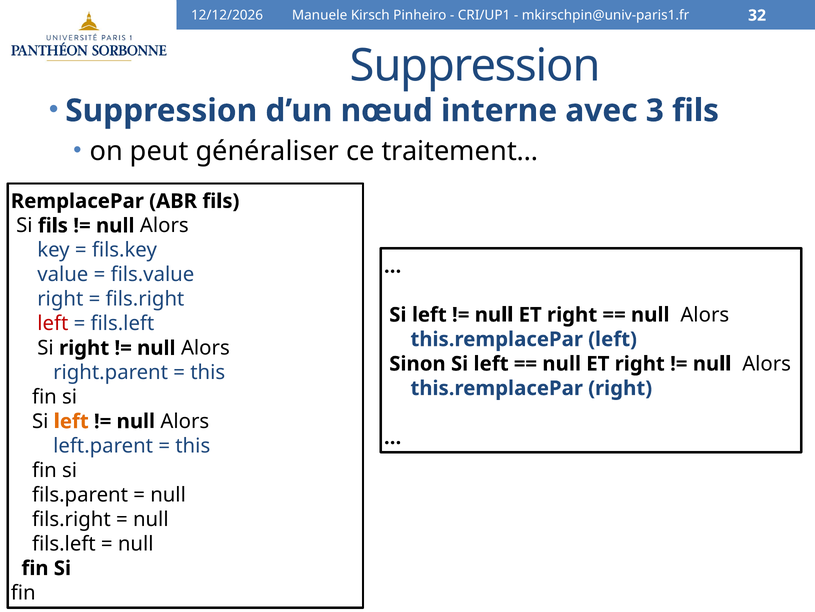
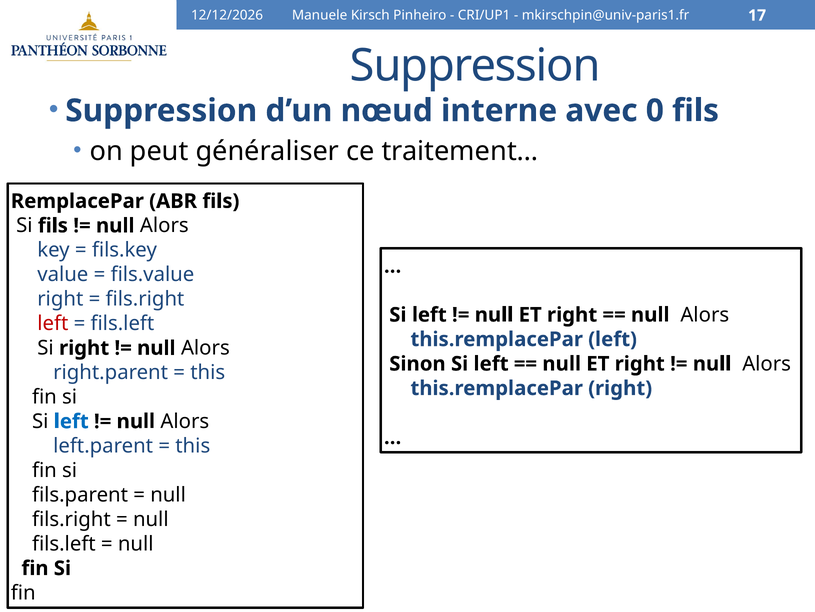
32: 32 -> 17
3: 3 -> 0
left at (71, 421) colour: orange -> blue
